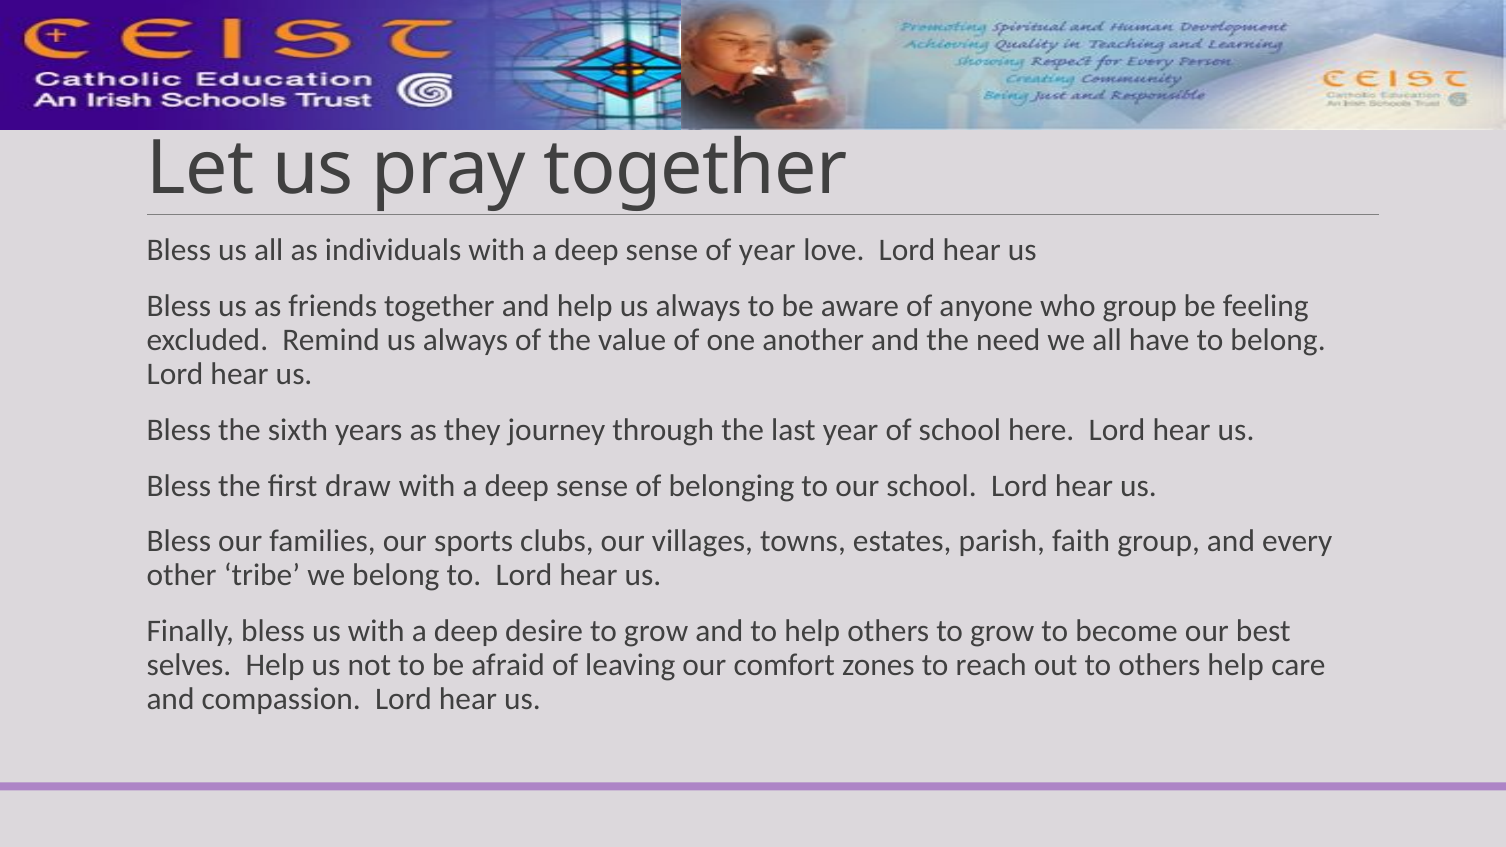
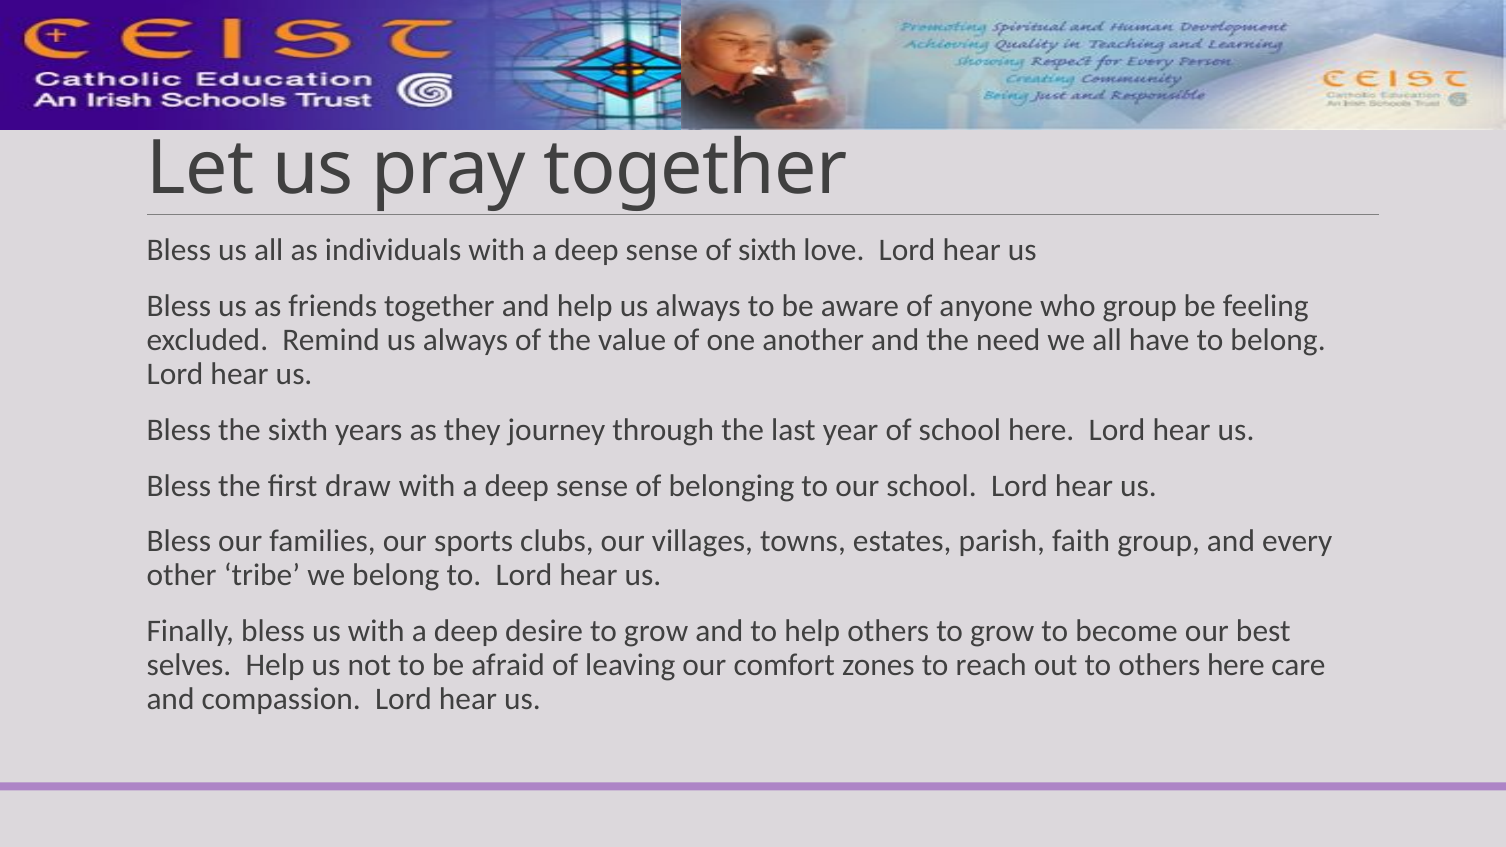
of year: year -> sixth
others help: help -> here
